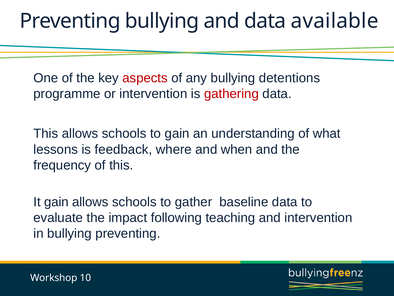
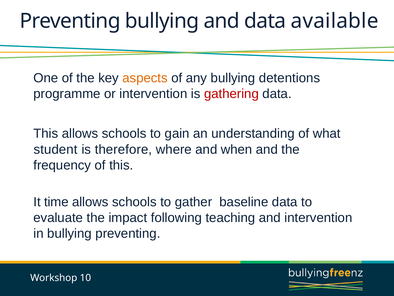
aspects colour: red -> orange
lessons: lessons -> student
feedback: feedback -> therefore
It gain: gain -> time
